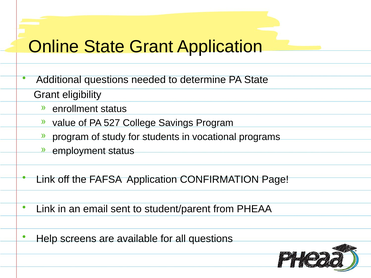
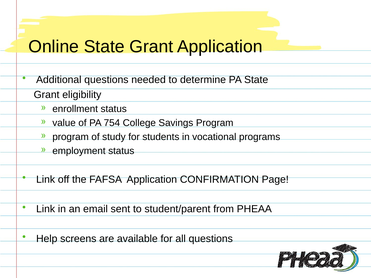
527: 527 -> 754
